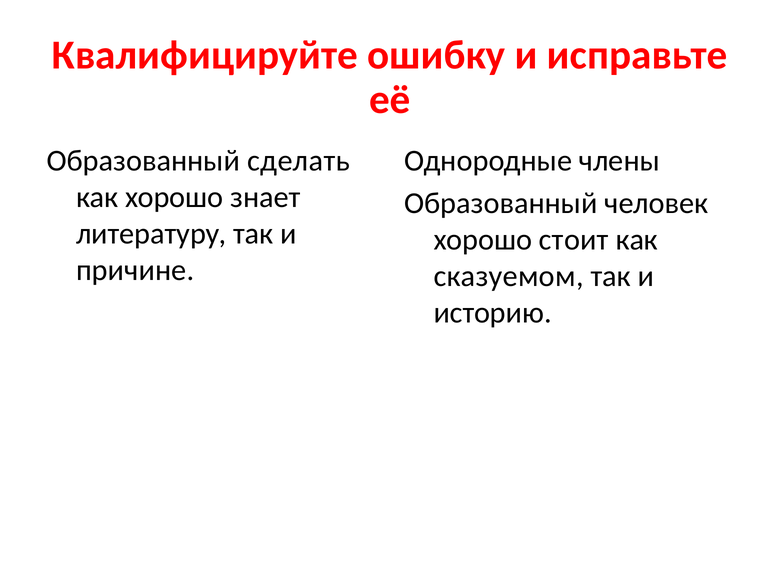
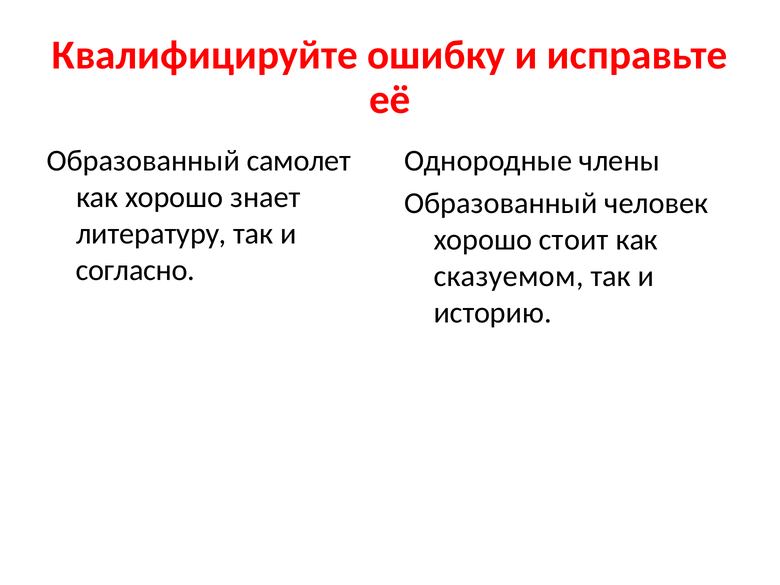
сделать: сделать -> самолет
причине: причине -> согласно
